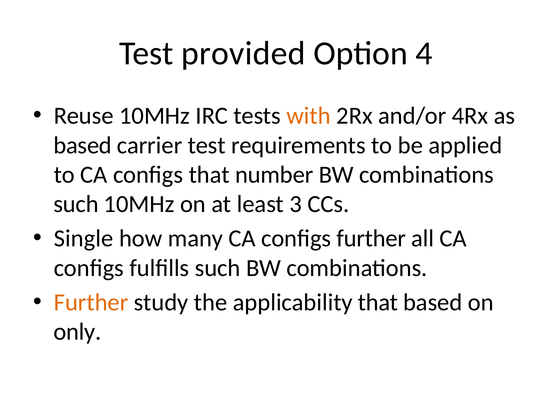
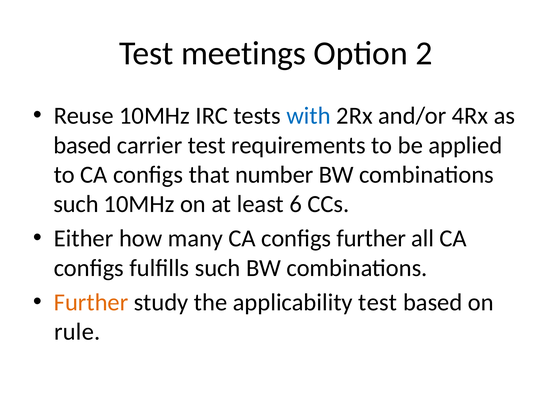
provided: provided -> meetings
4: 4 -> 2
with colour: orange -> blue
3: 3 -> 6
Single: Single -> Either
applicability that: that -> test
only: only -> rule
